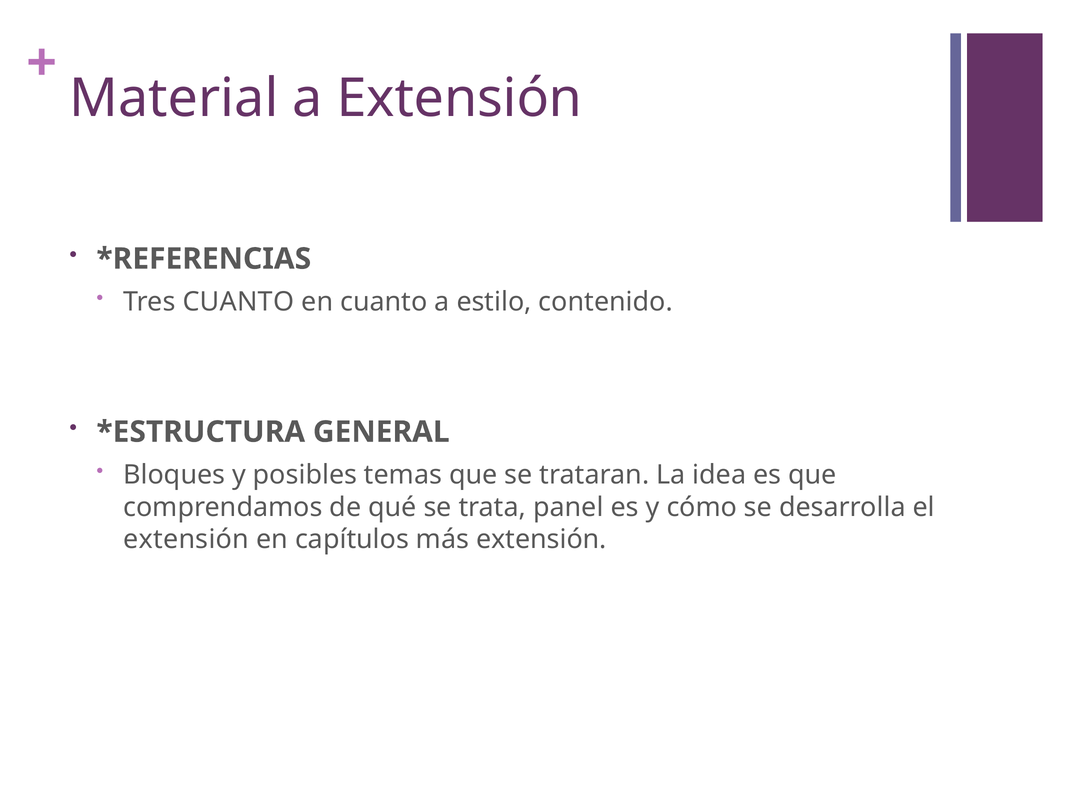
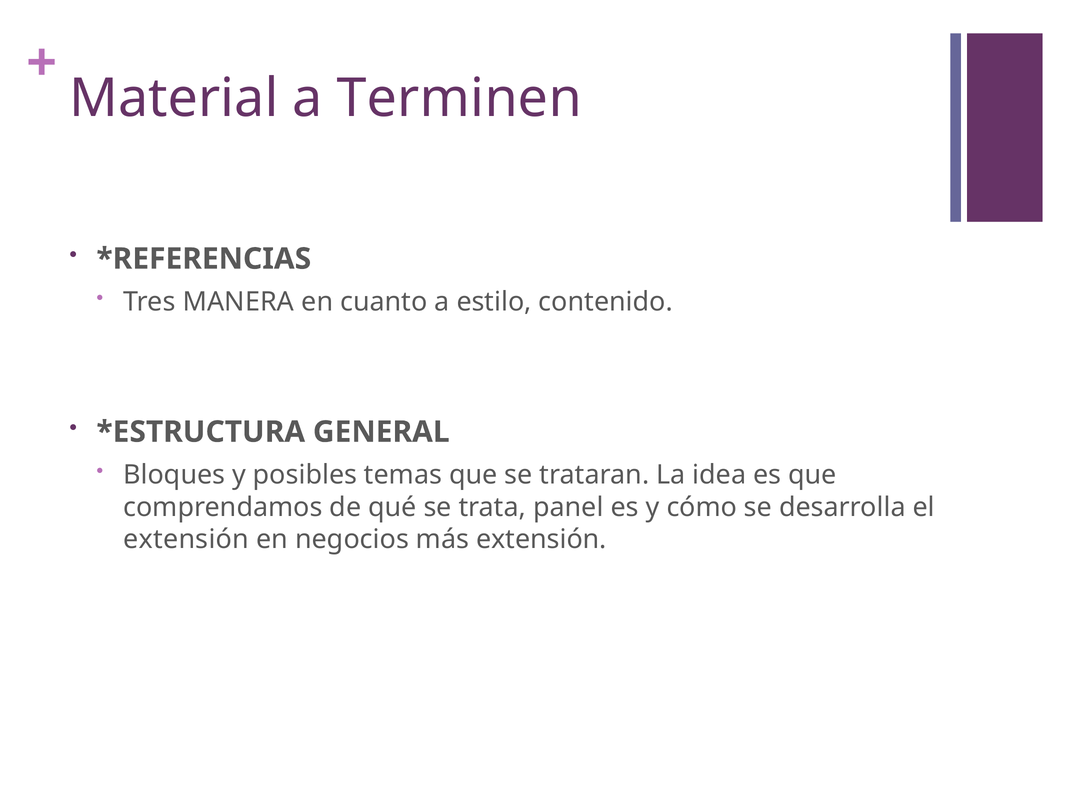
a Extensión: Extensión -> Terminen
Tres CUANTO: CUANTO -> MANERA
capítulos: capítulos -> negocios
